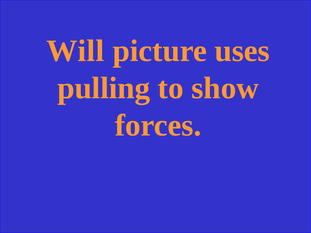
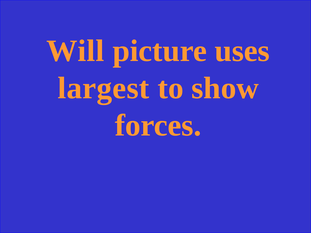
pulling: pulling -> largest
